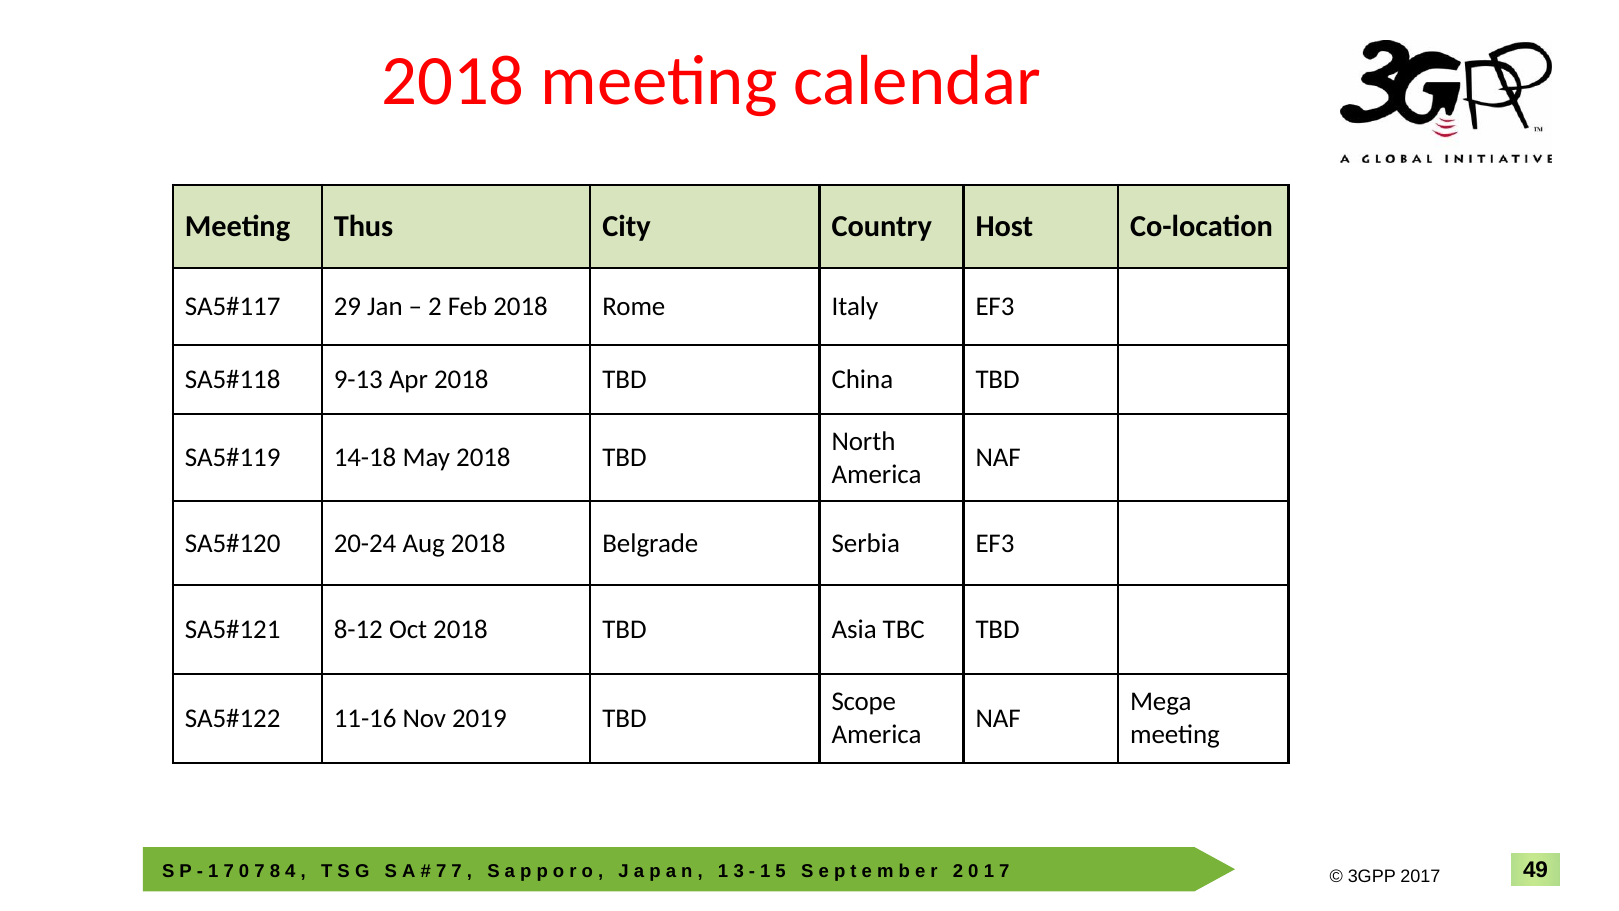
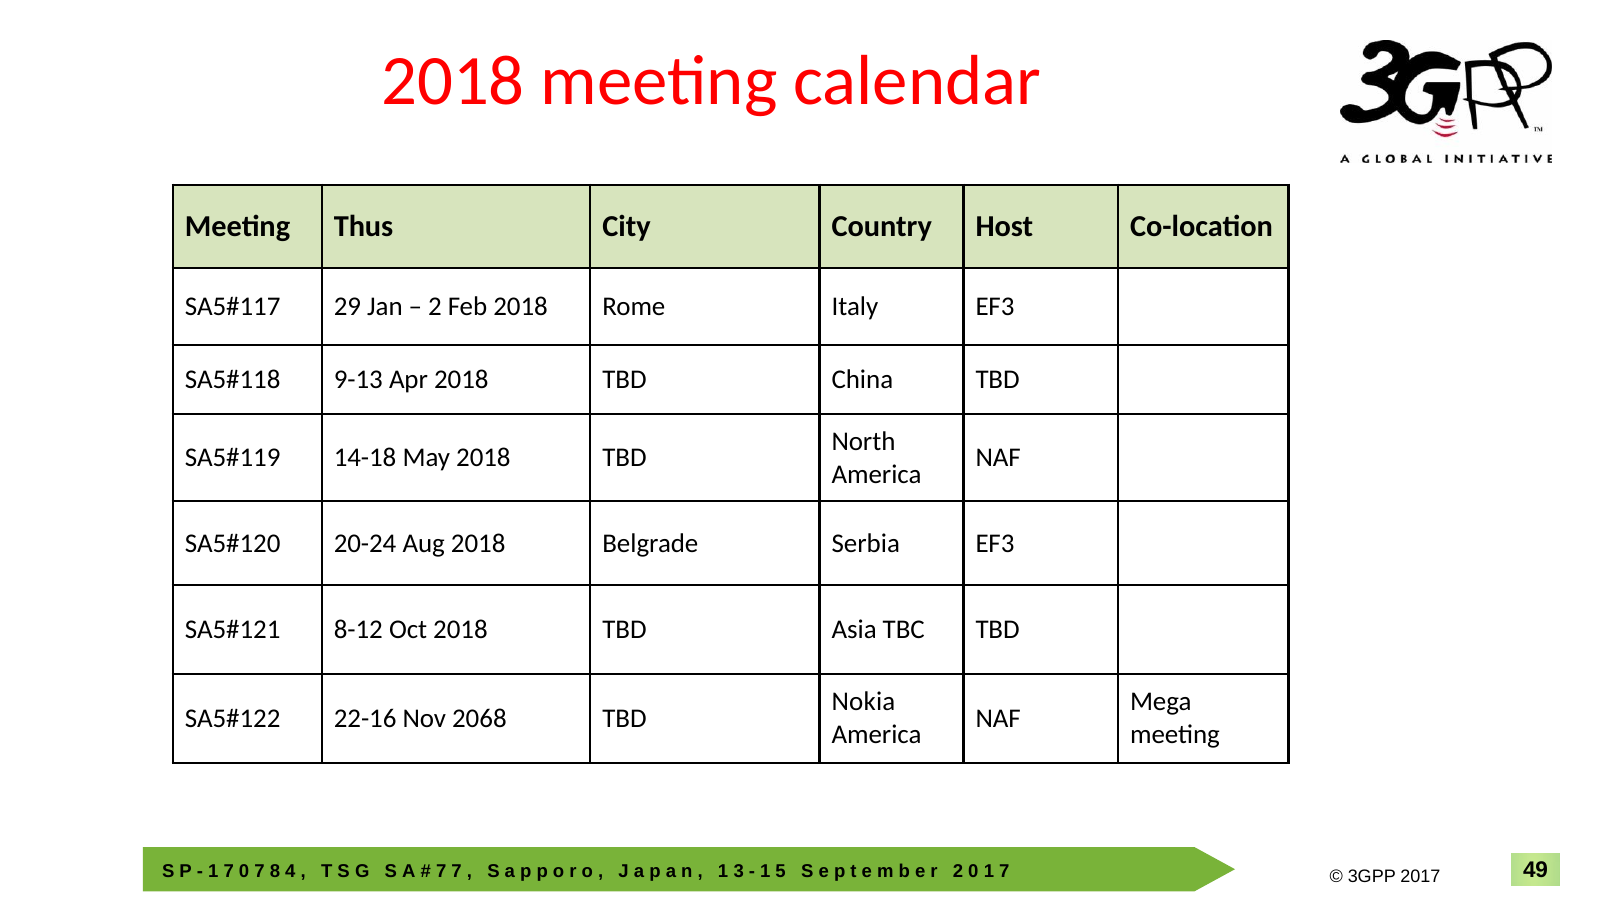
Scope: Scope -> Nokia
11-16: 11-16 -> 22-16
2019: 2019 -> 2068
